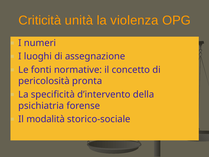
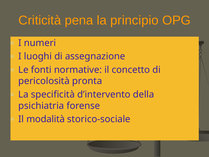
unità: unità -> pena
violenza: violenza -> principio
